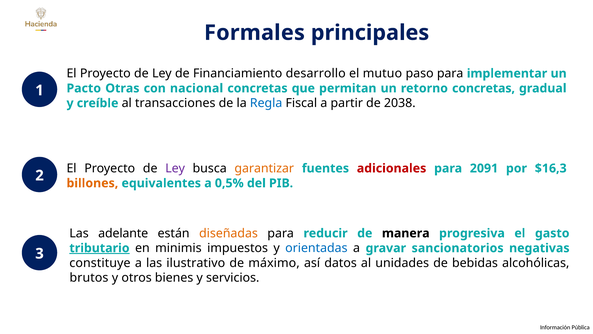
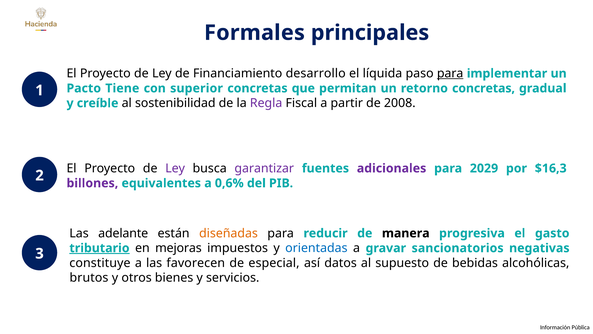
mutuo: mutuo -> líquida
para at (450, 73) underline: none -> present
Otras: Otras -> Tiene
nacional: nacional -> superior
transacciones: transacciones -> sostenibilidad
Regla colour: blue -> purple
2038: 2038 -> 2008
garantizar colour: orange -> purple
adicionales colour: red -> purple
2091: 2091 -> 2029
billones colour: orange -> purple
0,5%: 0,5% -> 0,6%
minimis: minimis -> mejoras
ilustrativo: ilustrativo -> favorecen
máximo: máximo -> especial
unidades: unidades -> supuesto
